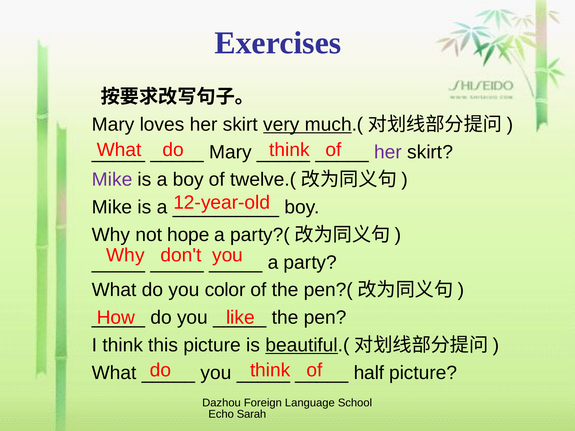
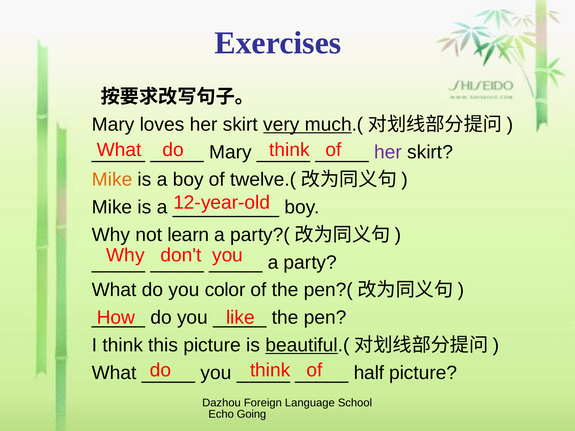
Mike at (112, 180) colour: purple -> orange
hope: hope -> learn
Sarah: Sarah -> Going
